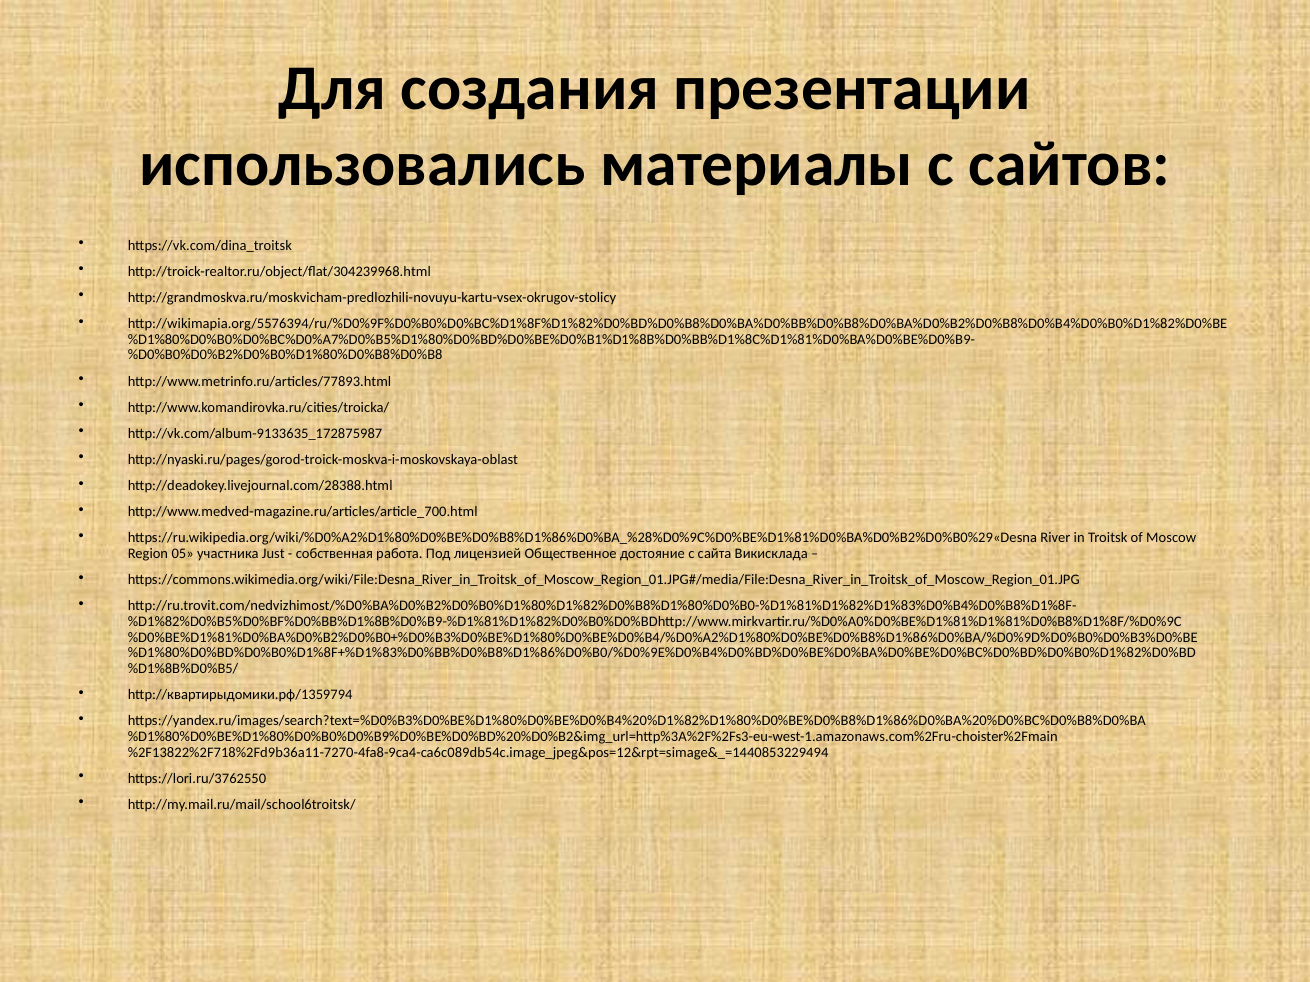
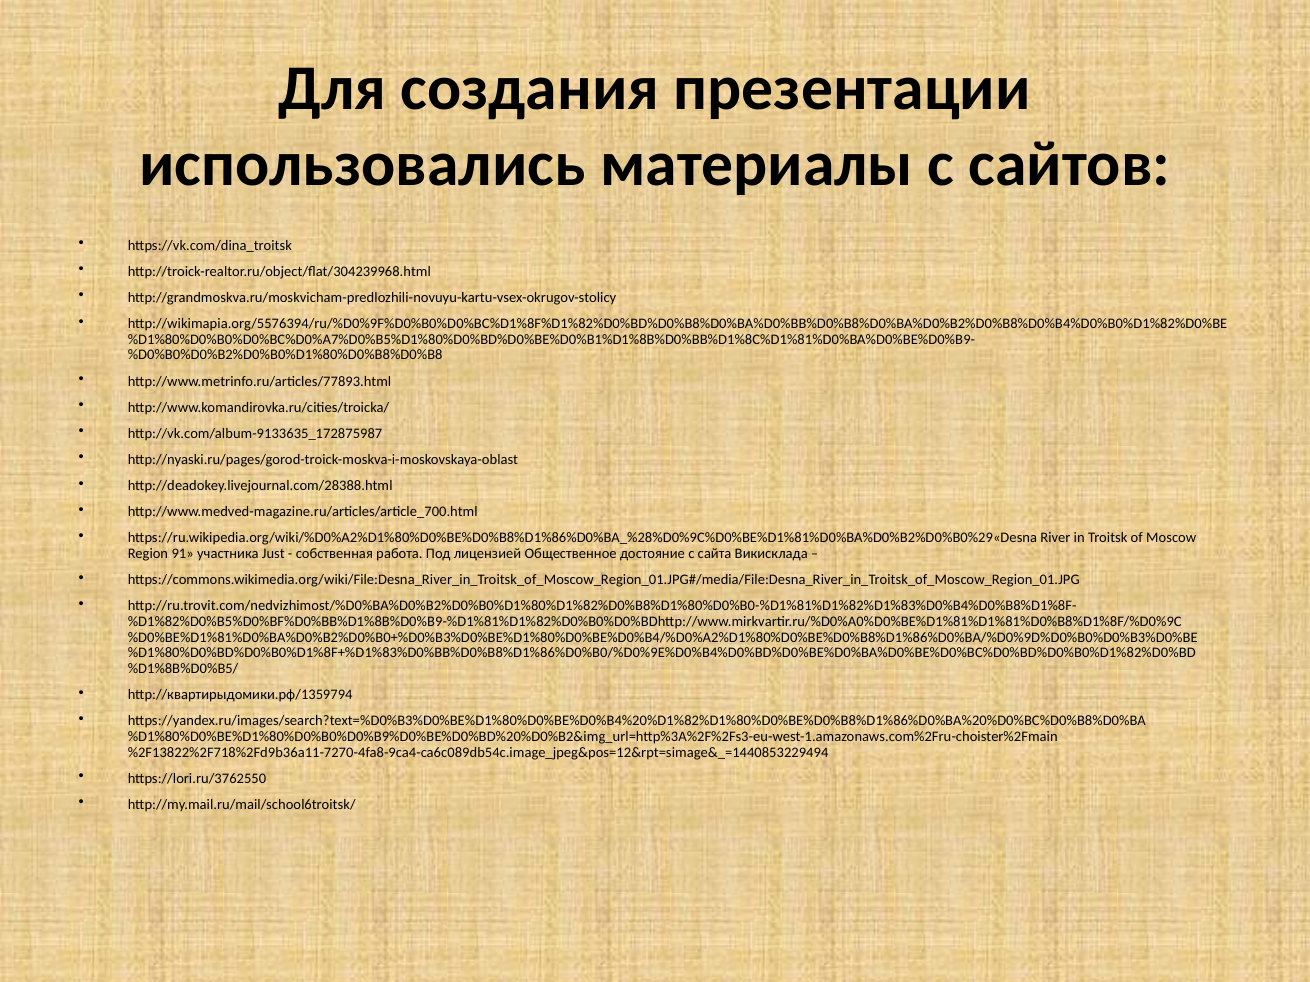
05: 05 -> 91
